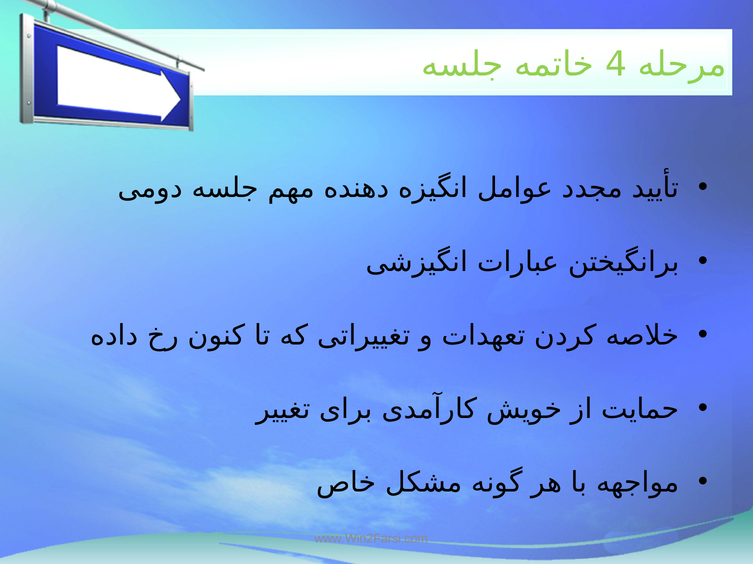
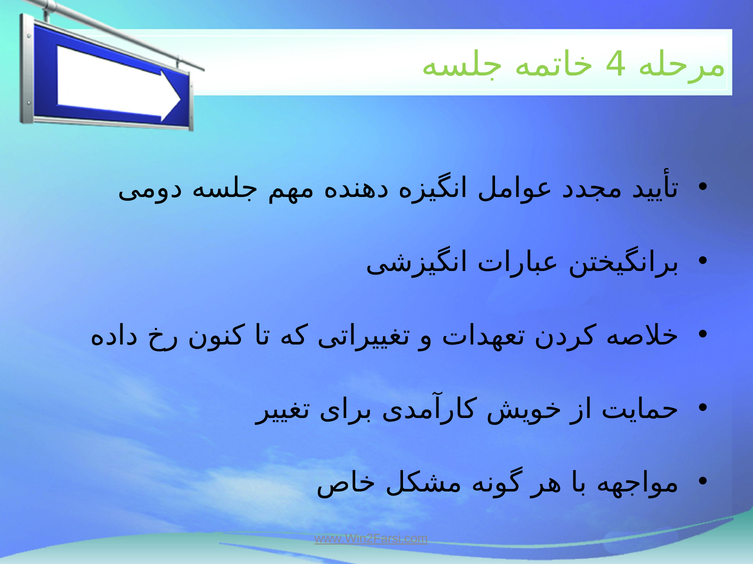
www.Win2Farsi.com underline: none -> present
